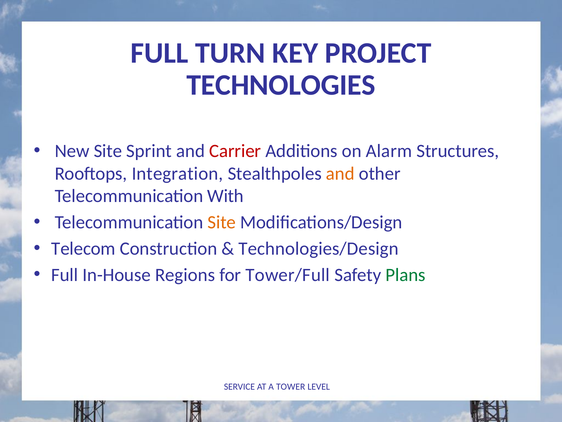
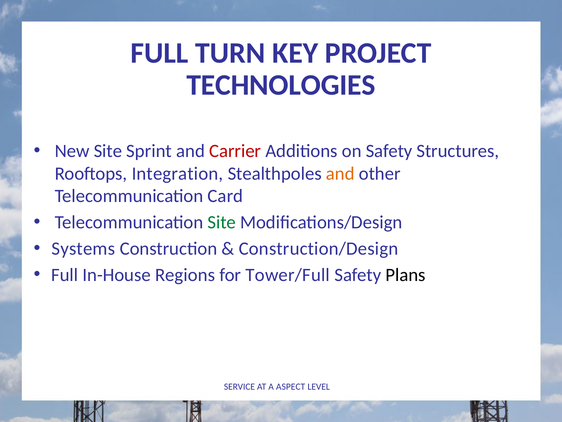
on Alarm: Alarm -> Safety
With: With -> Card
Site at (222, 222) colour: orange -> green
Telecom: Telecom -> Systems
Technologies/Design: Technologies/Design -> Construction/Design
Plans colour: green -> black
TOWER: TOWER -> ASPECT
